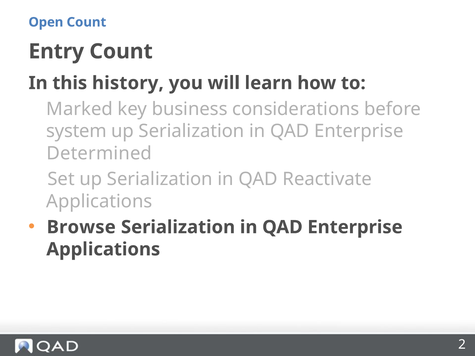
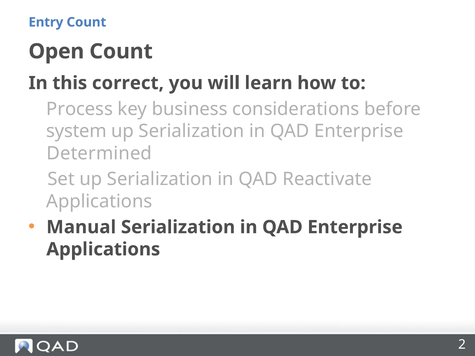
Open: Open -> Entry
Entry: Entry -> Open
history: history -> correct
Marked: Marked -> Process
Browse: Browse -> Manual
